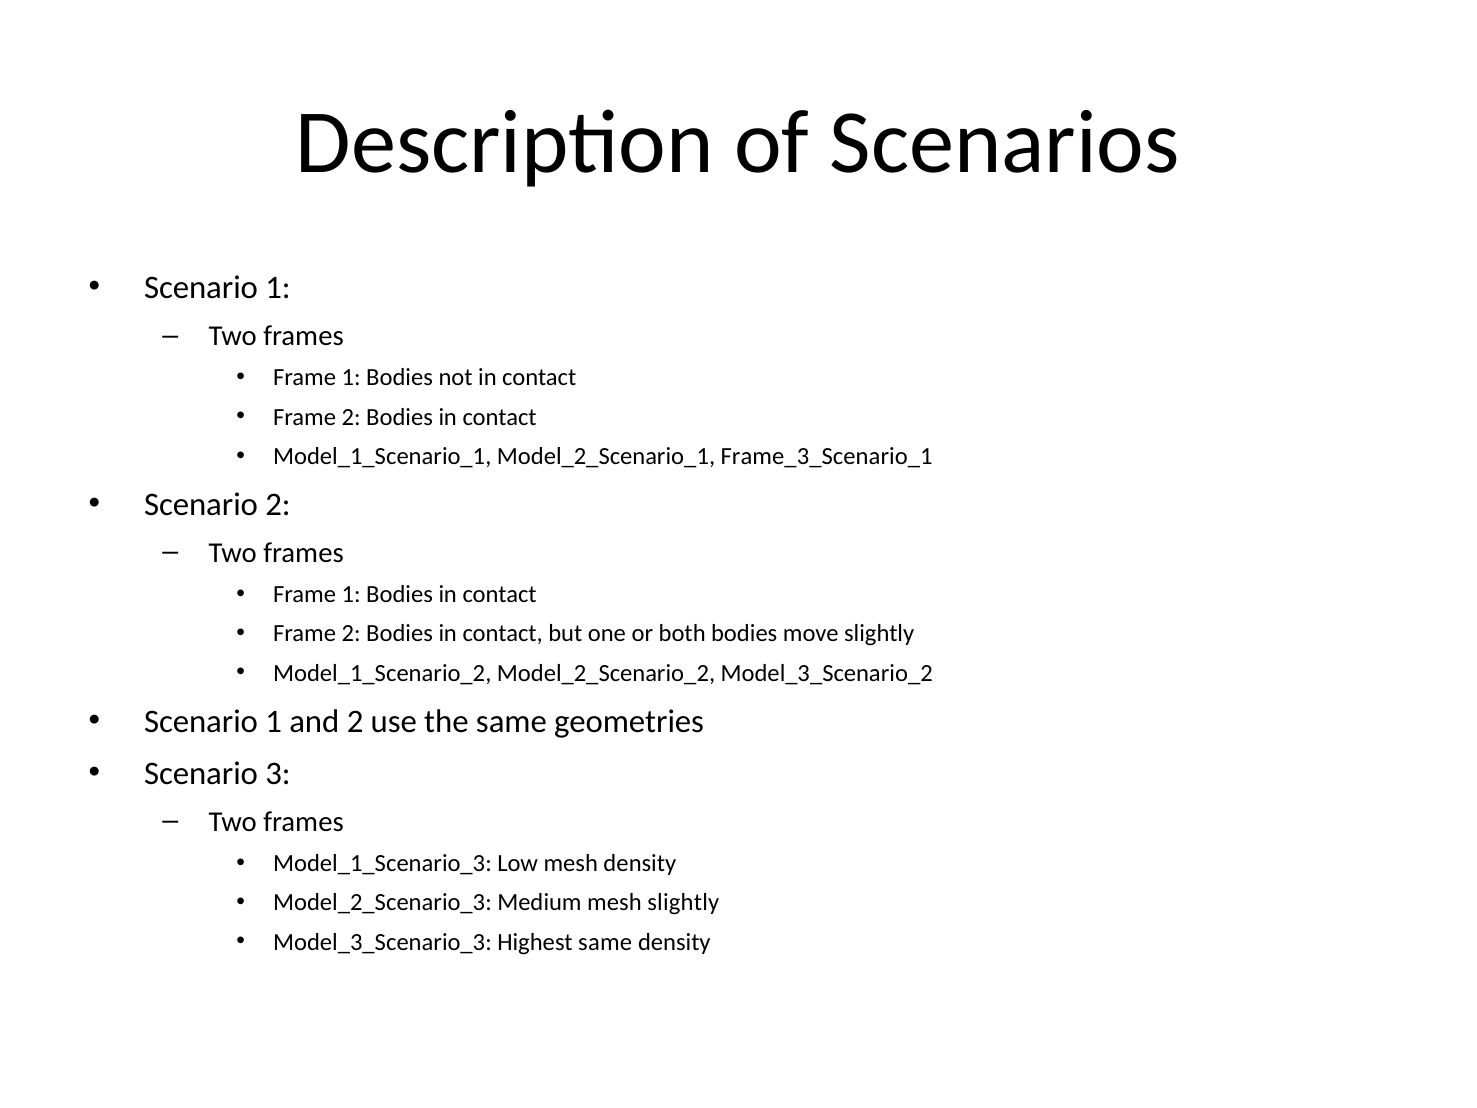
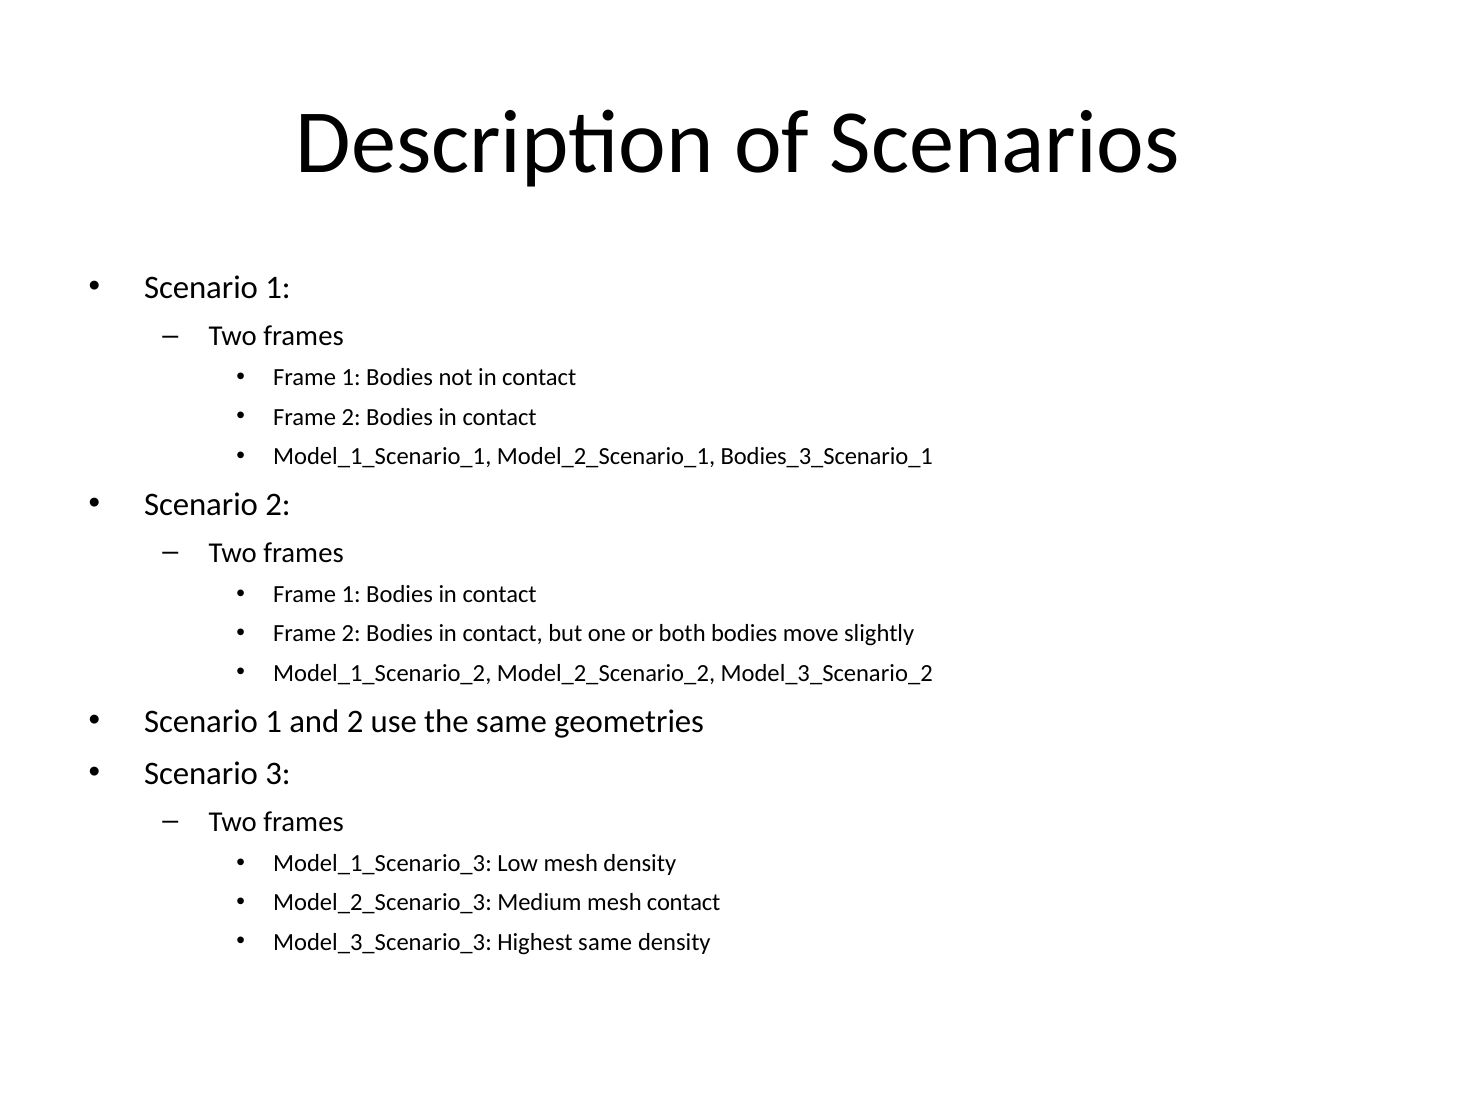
Frame_3_Scenario_1: Frame_3_Scenario_1 -> Bodies_3_Scenario_1
mesh slightly: slightly -> contact
